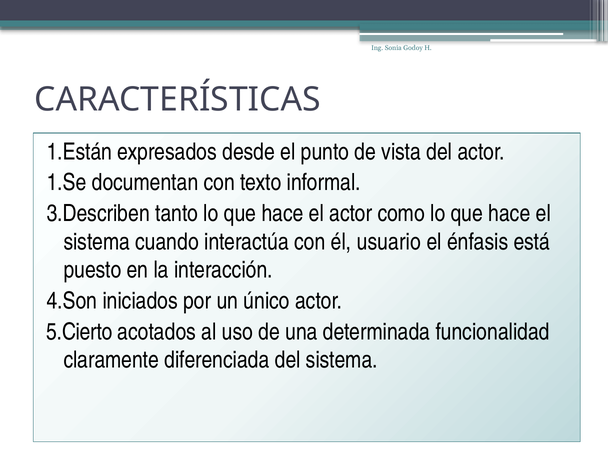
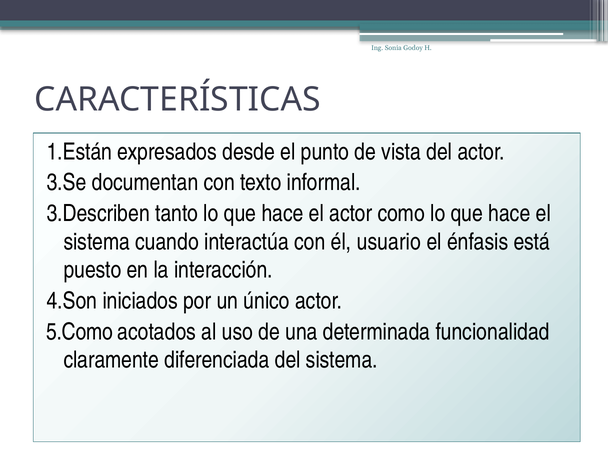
1.Se: 1.Se -> 3.Se
5.Cierto: 5.Cierto -> 5.Como
